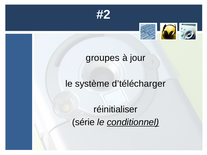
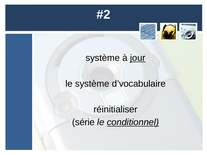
groupes at (103, 58): groupes -> système
jour underline: none -> present
d’télécharger: d’télécharger -> d’vocabulaire
